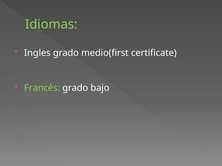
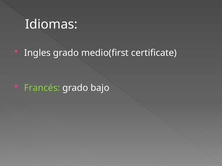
Idiomas colour: light green -> white
